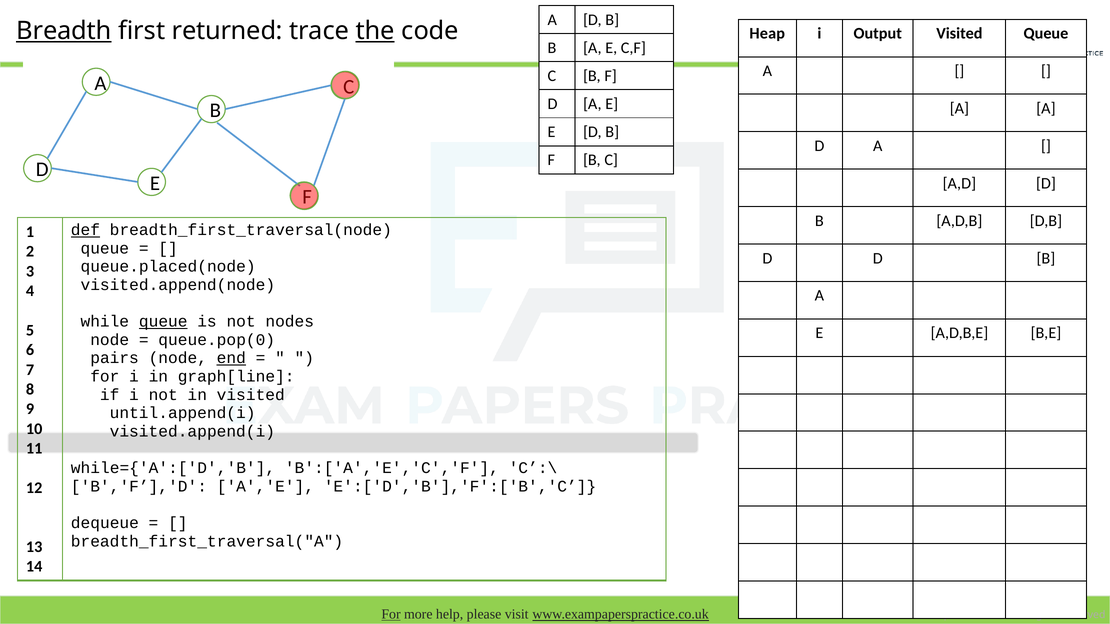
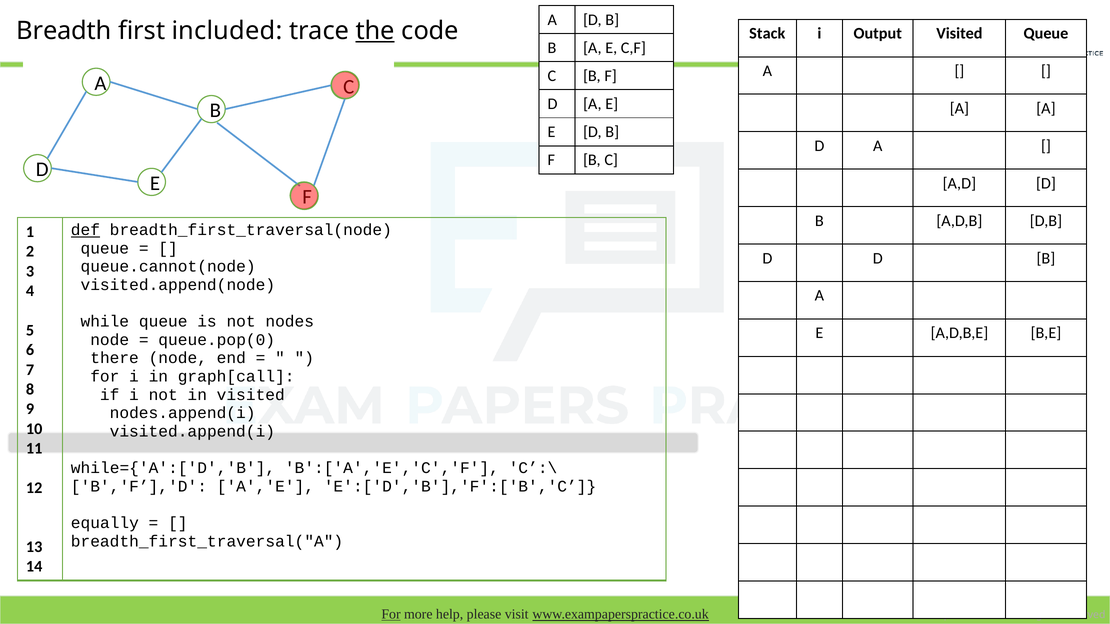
Breadth underline: present -> none
returned: returned -> included
Heap: Heap -> Stack
queue.placed(node: queue.placed(node -> queue.cannot(node
queue at (163, 322) underline: present -> none
pairs: pairs -> there
end underline: present -> none
graph[line: graph[line -> graph[call
until.append(i: until.append(i -> nodes.append(i
dequeue: dequeue -> equally
